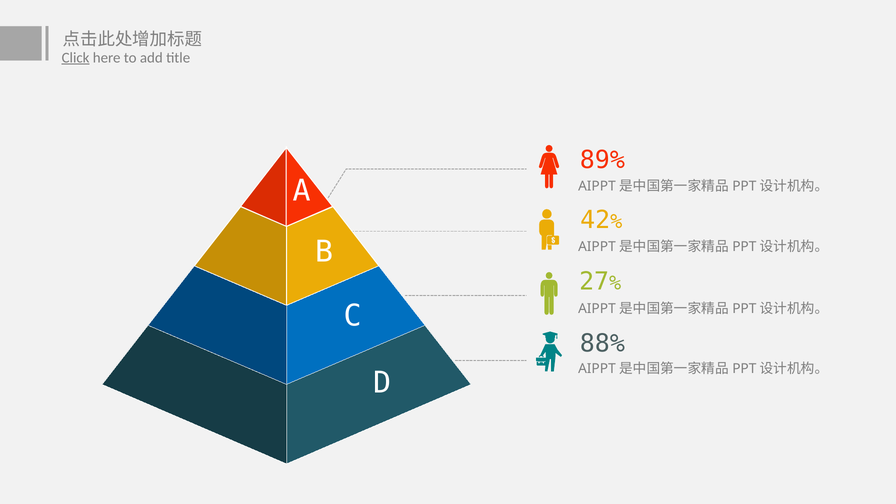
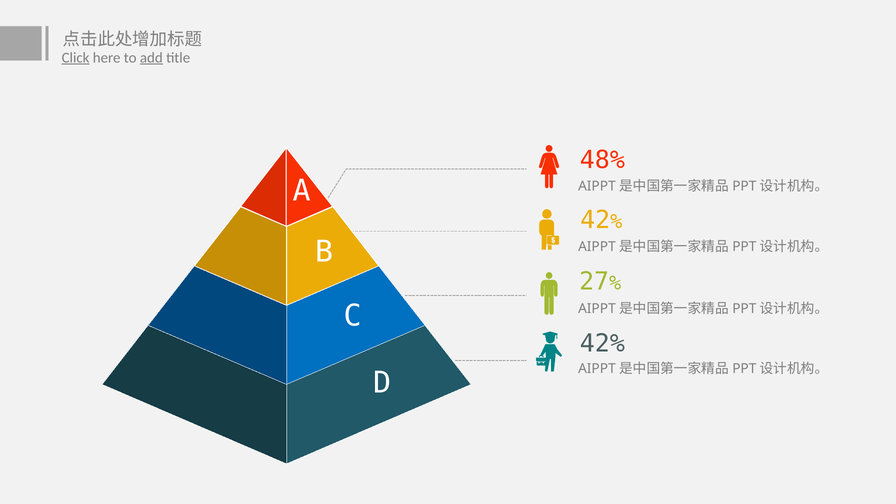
add underline: none -> present
89%: 89% -> 48%
88%: 88% -> 42%
